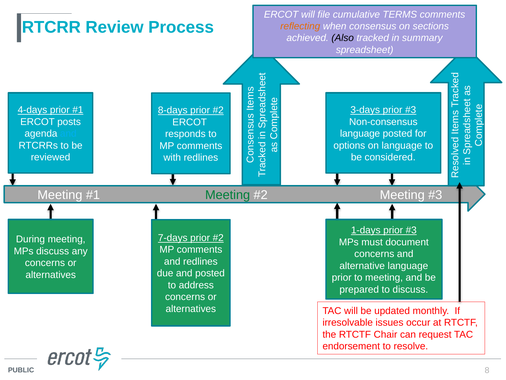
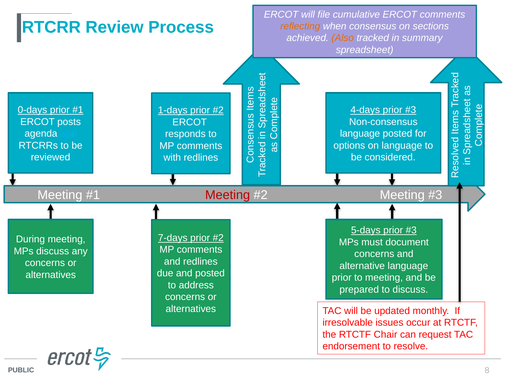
cumulative TERMS: TERMS -> ERCOT
Also colour: black -> orange
4-days: 4-days -> 0-days
3-days: 3-days -> 4-days
8-days: 8-days -> 1-days
Meeting at (228, 195) colour: green -> red
1-days: 1-days -> 5-days
